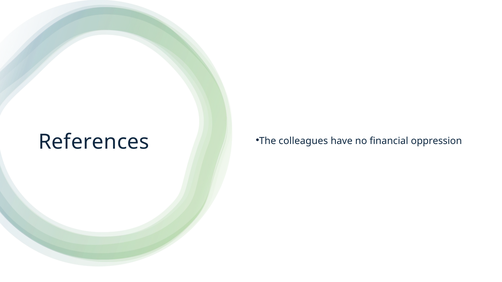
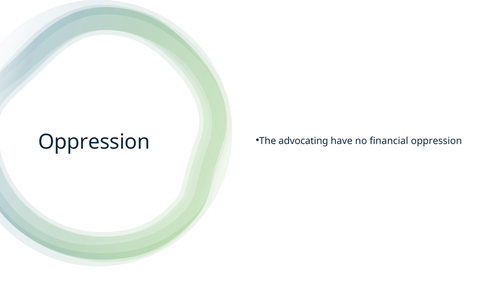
References at (94, 142): References -> Oppression
colleagues: colleagues -> advocating
